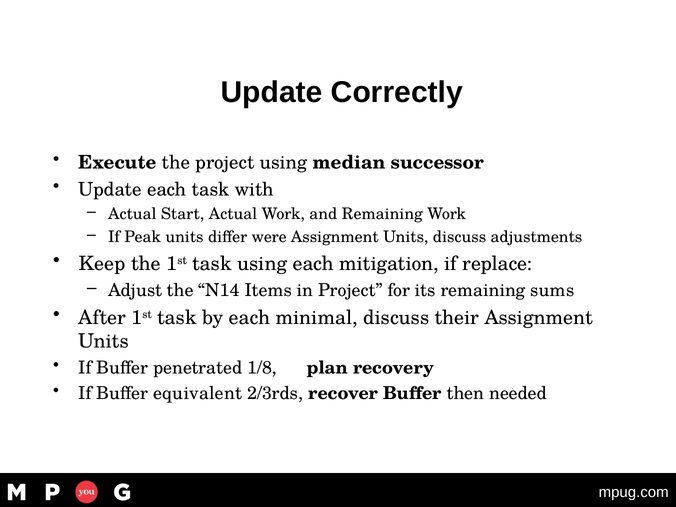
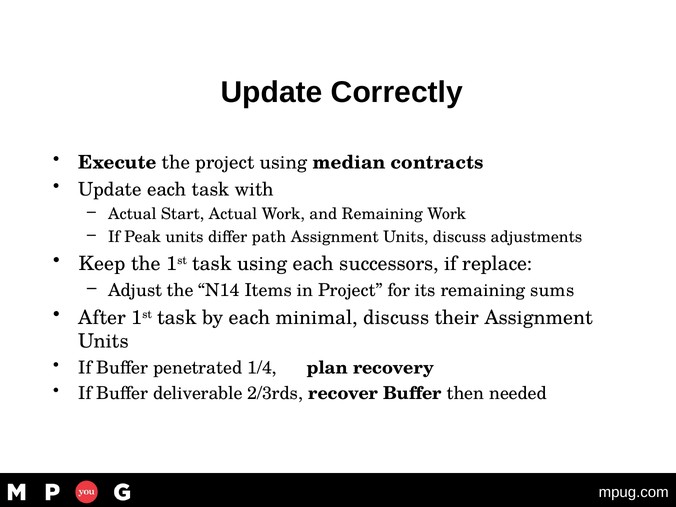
successor: successor -> contracts
were: were -> path
mitigation: mitigation -> successors
1/8: 1/8 -> 1/4
equivalent: equivalent -> deliverable
